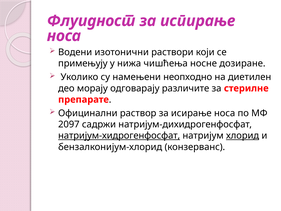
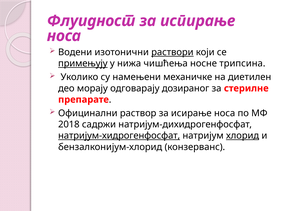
раствори underline: none -> present
примењују underline: none -> present
дозиране: дозиране -> трипсина
неопходно: неопходно -> механичке
различите: различите -> дозираног
2097: 2097 -> 2018
